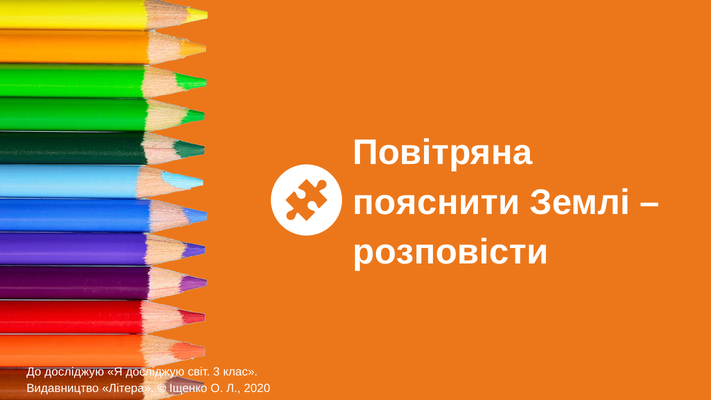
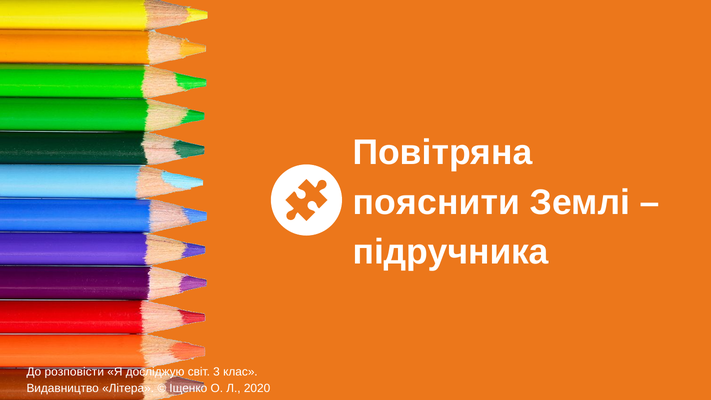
розповісти: розповісти -> підручника
До досліджую: досліджую -> розповісти
